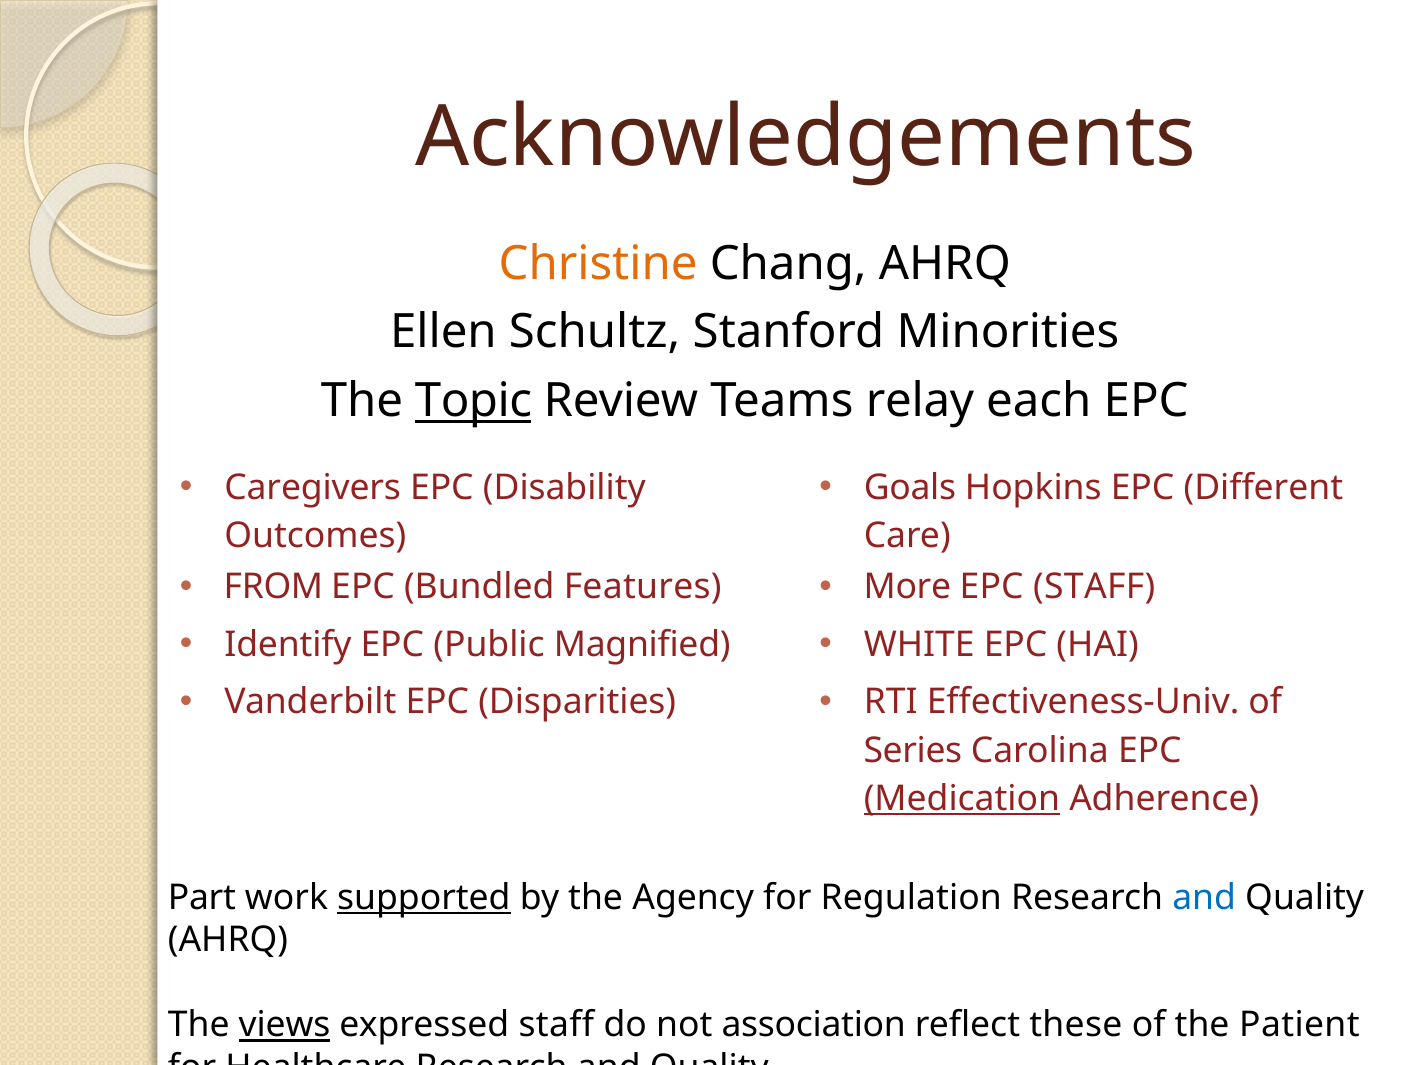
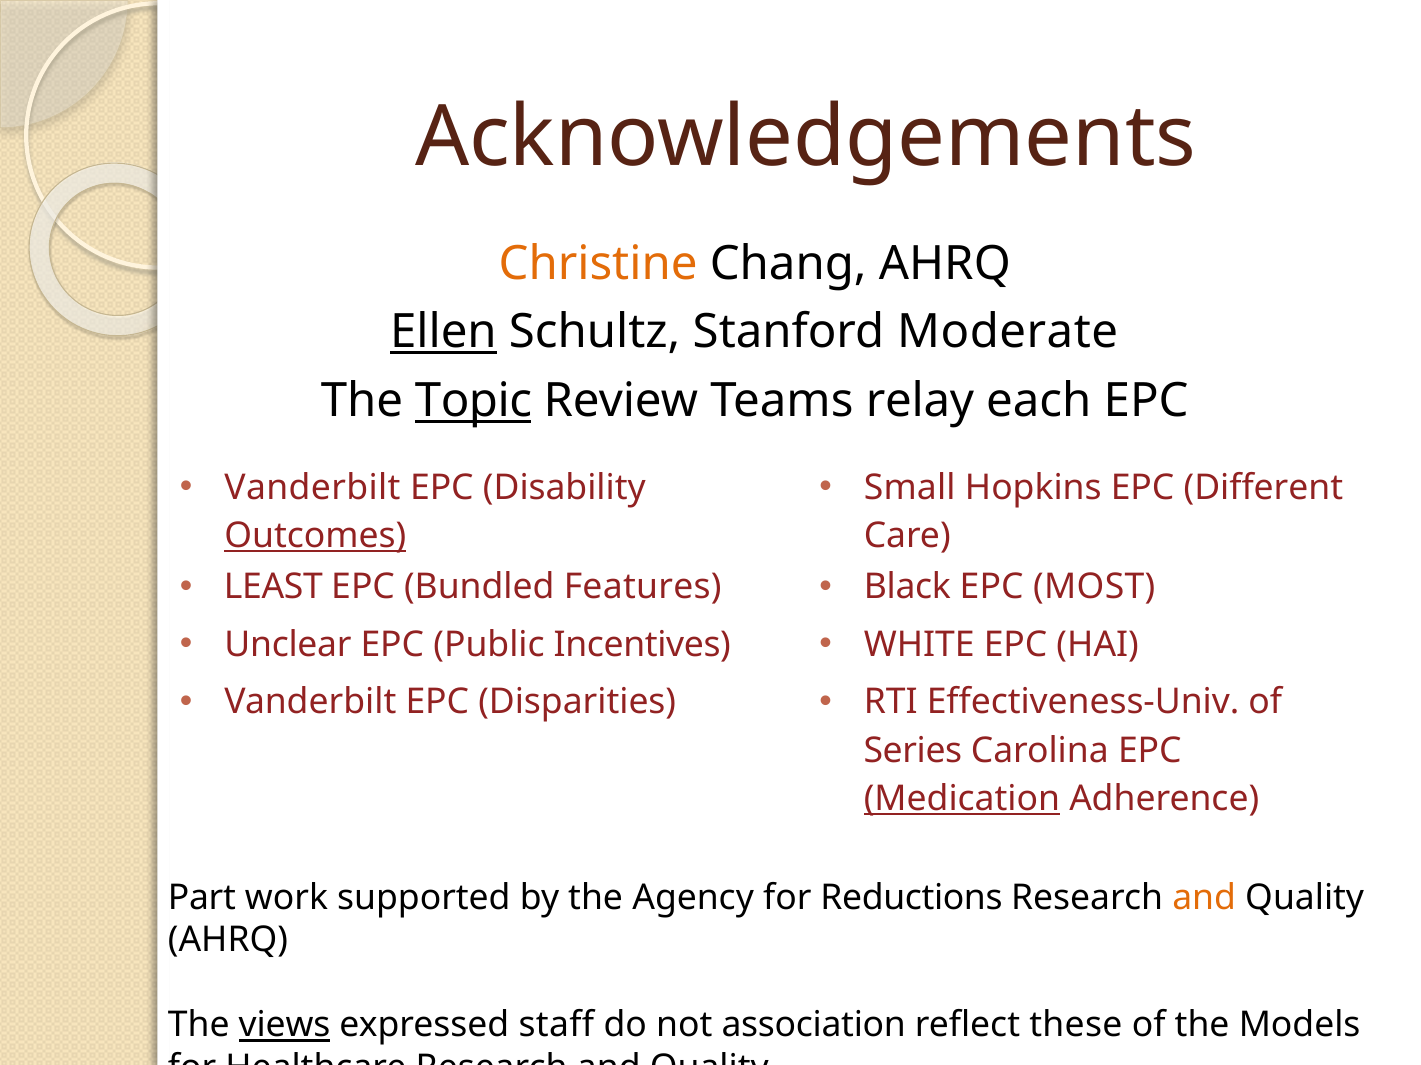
Ellen underline: none -> present
Minorities: Minorities -> Moderate
Caregivers at (313, 488): Caregivers -> Vanderbilt
Goals: Goals -> Small
Outcomes underline: none -> present
FROM: FROM -> LEAST
More: More -> Black
EPC STAFF: STAFF -> MOST
Identify: Identify -> Unclear
Magnified: Magnified -> Incentives
supported underline: present -> none
Regulation: Regulation -> Reductions
and at (1204, 898) colour: blue -> orange
Patient: Patient -> Models
